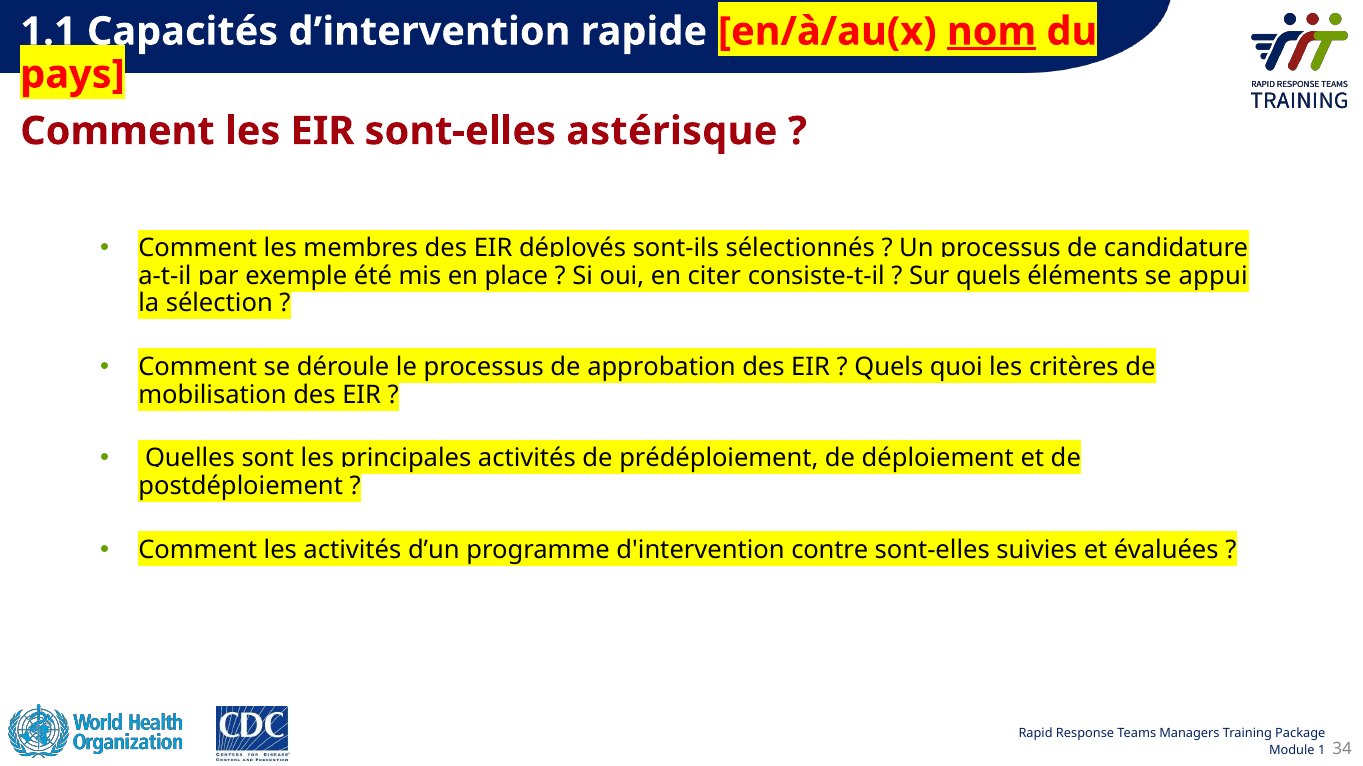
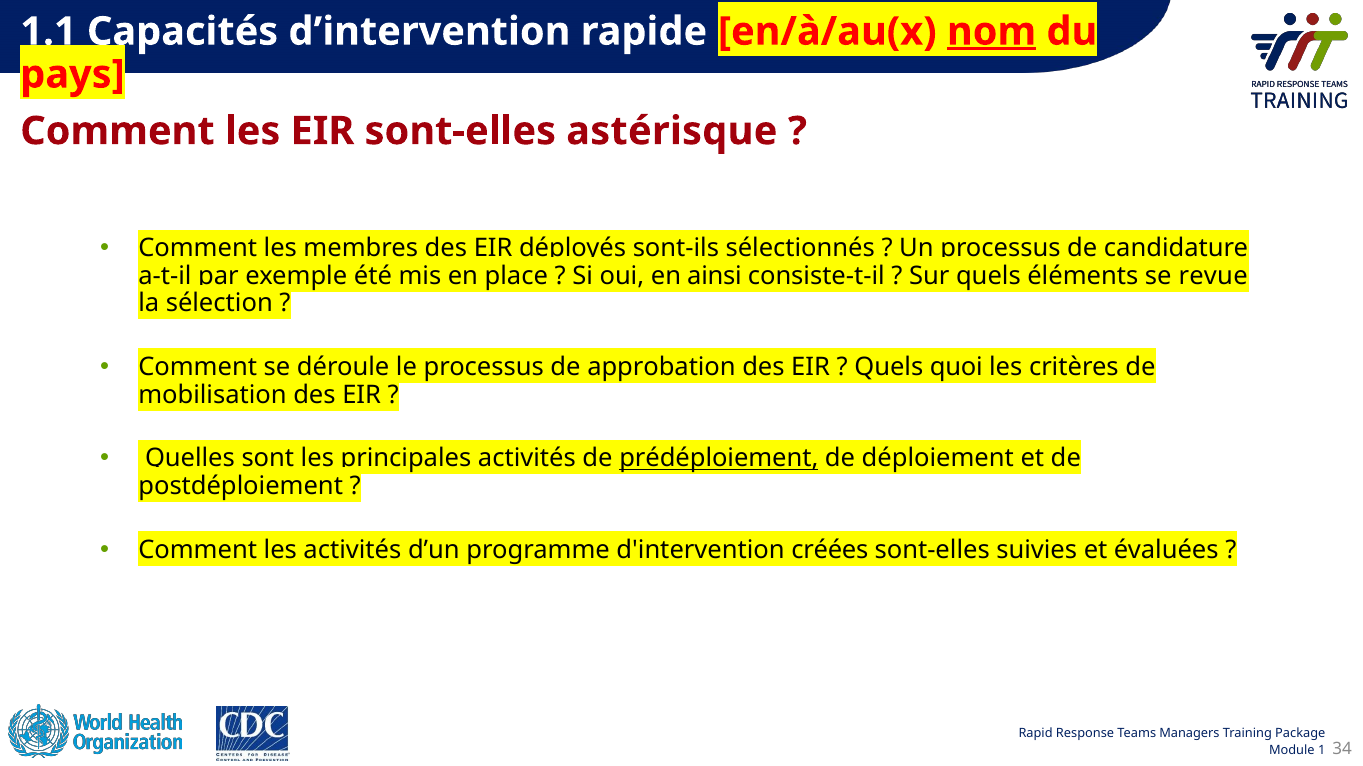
citer: citer -> ainsi
appui: appui -> revue
prédéploiement underline: none -> present
contre: contre -> créées
